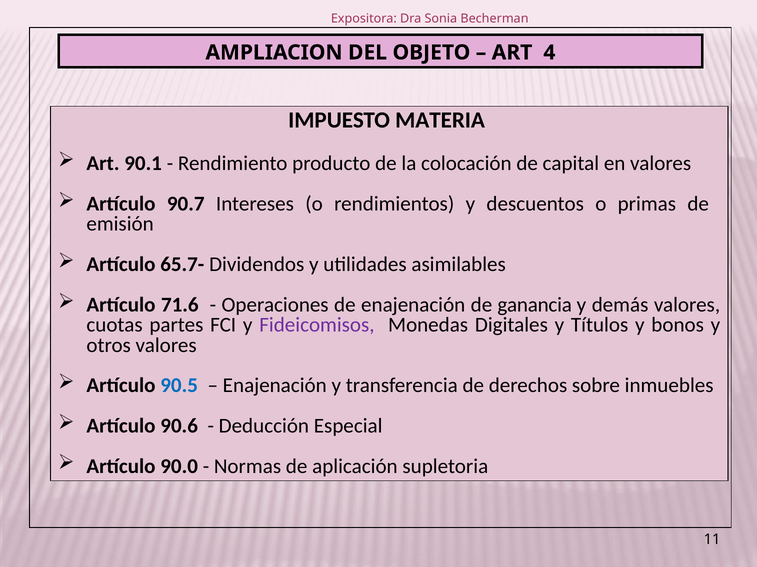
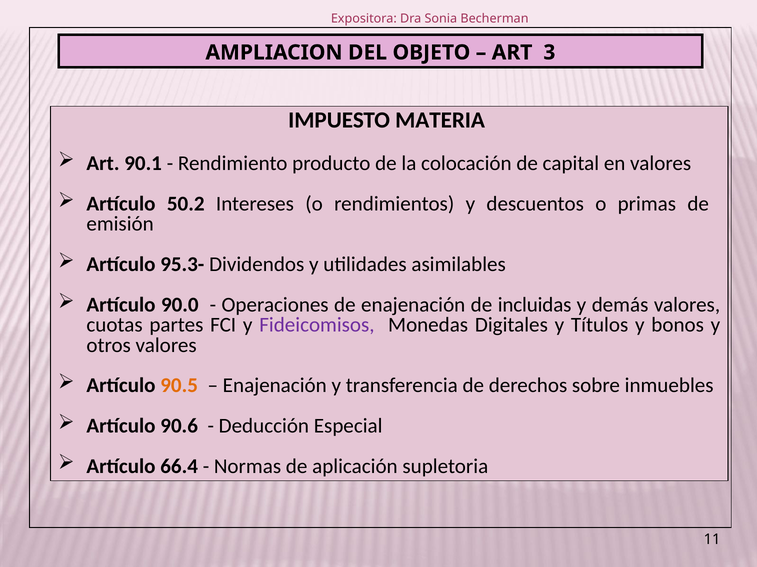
4: 4 -> 3
90.7: 90.7 -> 50.2
65.7-: 65.7- -> 95.3-
71.6: 71.6 -> 90.0
ganancia: ganancia -> incluidas
90.5 colour: blue -> orange
90.0: 90.0 -> 66.4
